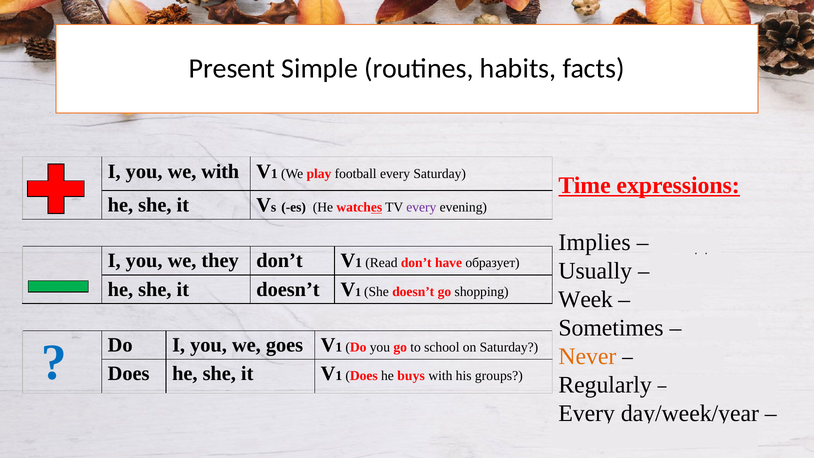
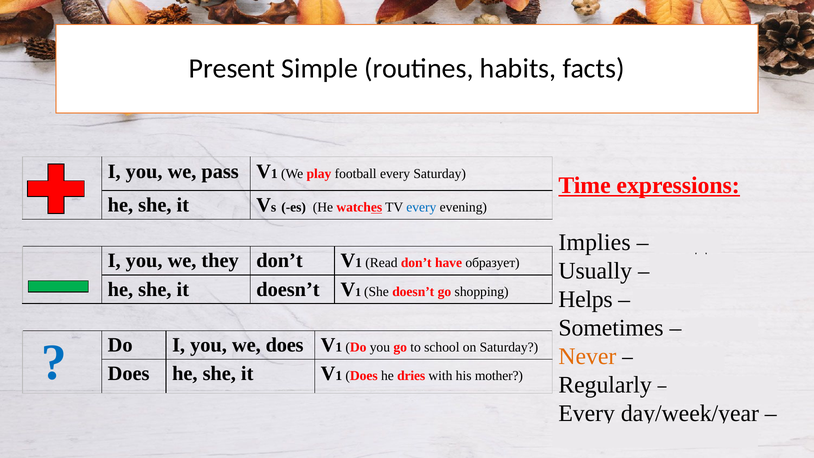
we with: with -> pass
every at (421, 207) colour: purple -> blue
Week: Week -> Helps
we goes: goes -> does
buys: buys -> dries
groups: groups -> mother
